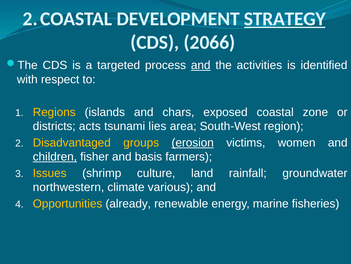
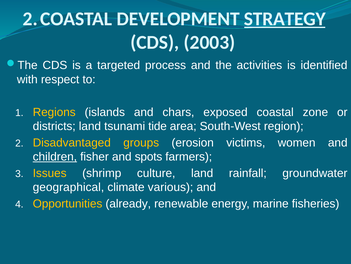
2066: 2066 -> 2003
and at (201, 65) underline: present -> none
districts acts: acts -> land
lies: lies -> tide
erosion underline: present -> none
basis: basis -> spots
northwestern: northwestern -> geographical
